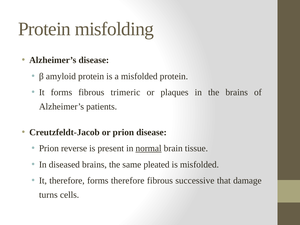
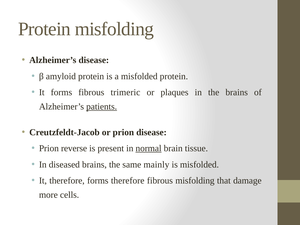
patients underline: none -> present
pleated: pleated -> mainly
fibrous successive: successive -> misfolding
turns: turns -> more
